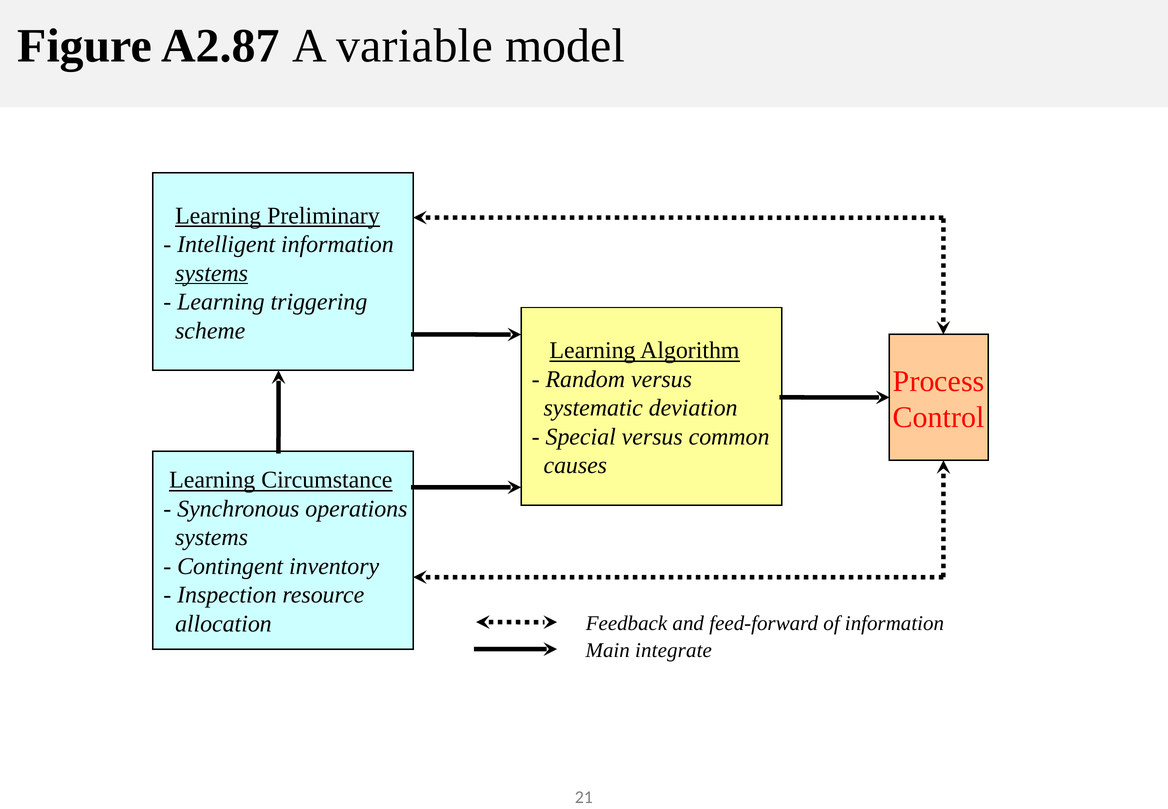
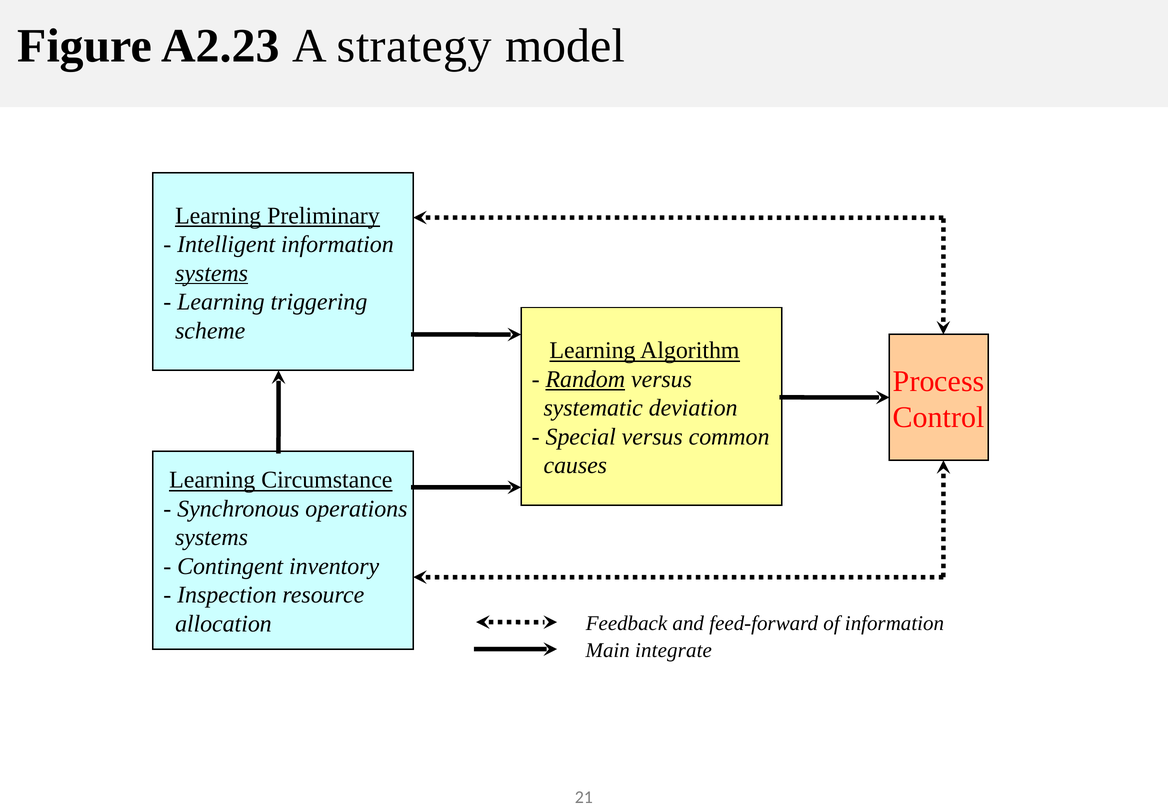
A2.87: A2.87 -> A2.23
variable: variable -> strategy
Random underline: none -> present
